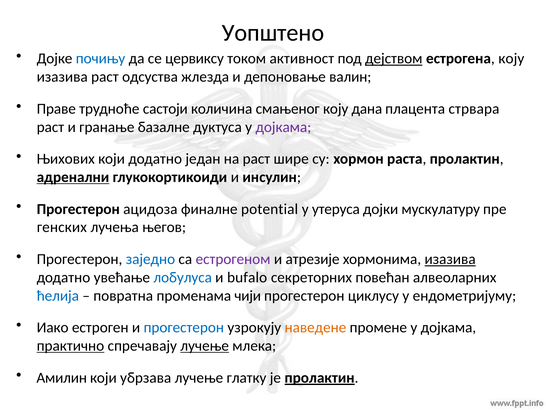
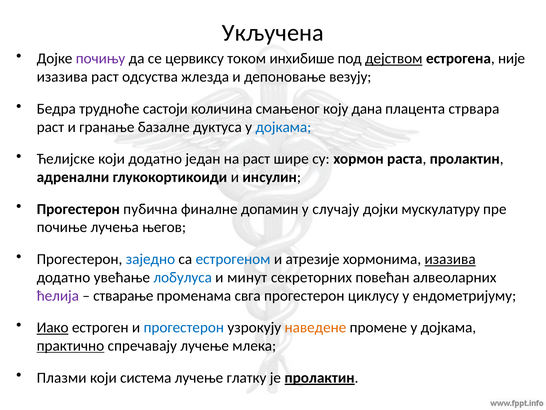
Уопштено: Уопштено -> Укључена
почињу colour: blue -> purple
активност: активност -> инхибише
естрогена коју: коју -> није
валин: валин -> везују
Праве: Праве -> Бедра
дојкама at (283, 127) colour: purple -> blue
Њихових: Њихових -> Ћелијске
адренални underline: present -> none
ацидоза: ацидоза -> пубична
potential: potential -> допамин
утеруса: утеруса -> случају
генских: генских -> почиње
естрогеном colour: purple -> blue
bufalo: bufalo -> минут
ћелија colour: blue -> purple
повратна: повратна -> стварање
чији: чији -> свга
Иако underline: none -> present
лучење at (205, 345) underline: present -> none
Амилин: Амилин -> Плазми
убрзава: убрзава -> система
